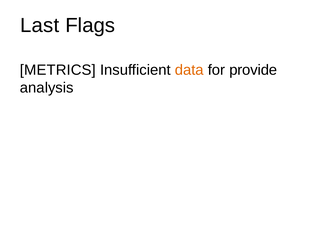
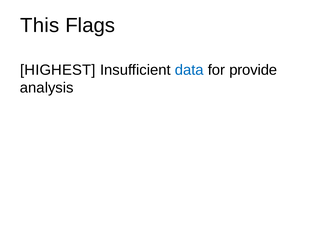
Last: Last -> This
METRICS: METRICS -> HIGHEST
data colour: orange -> blue
